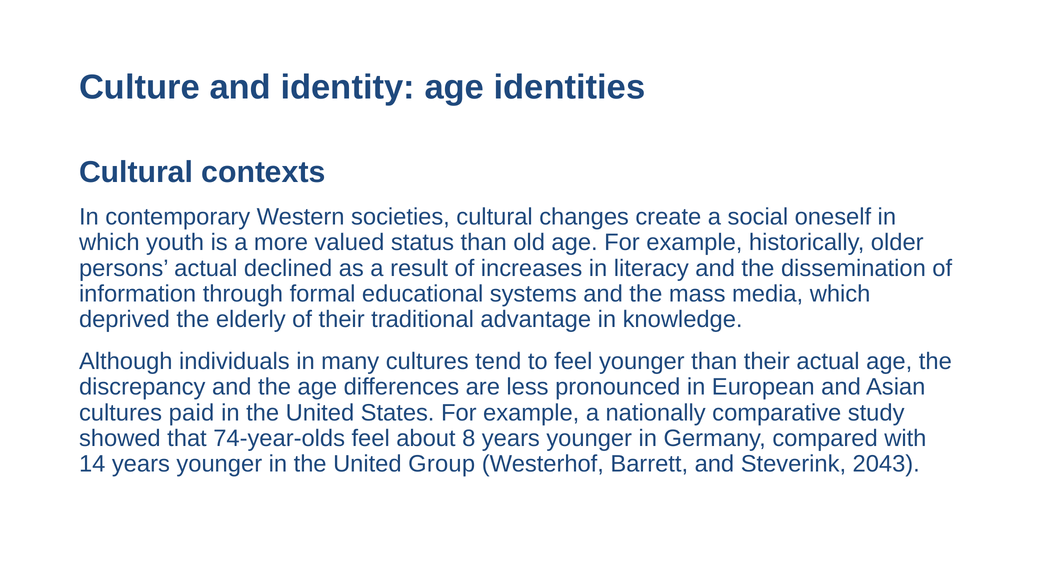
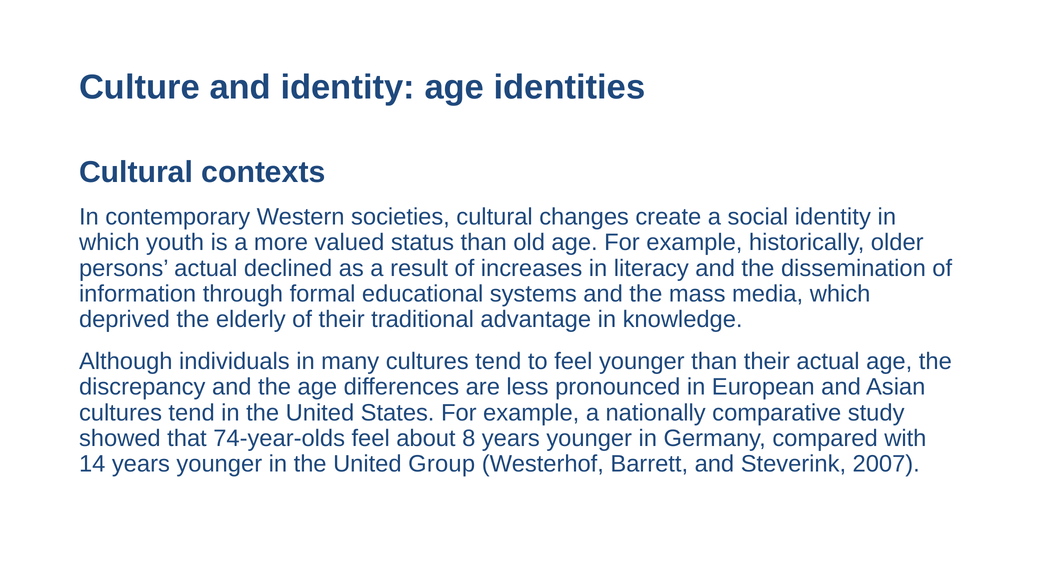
social oneself: oneself -> identity
paid at (191, 413): paid -> tend
2043: 2043 -> 2007
